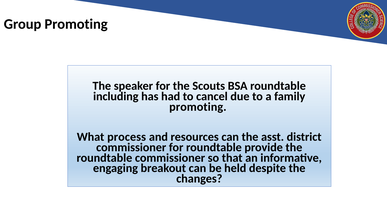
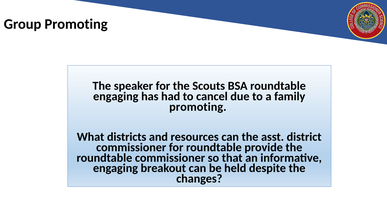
including at (116, 96): including -> engaging
process: process -> districts
